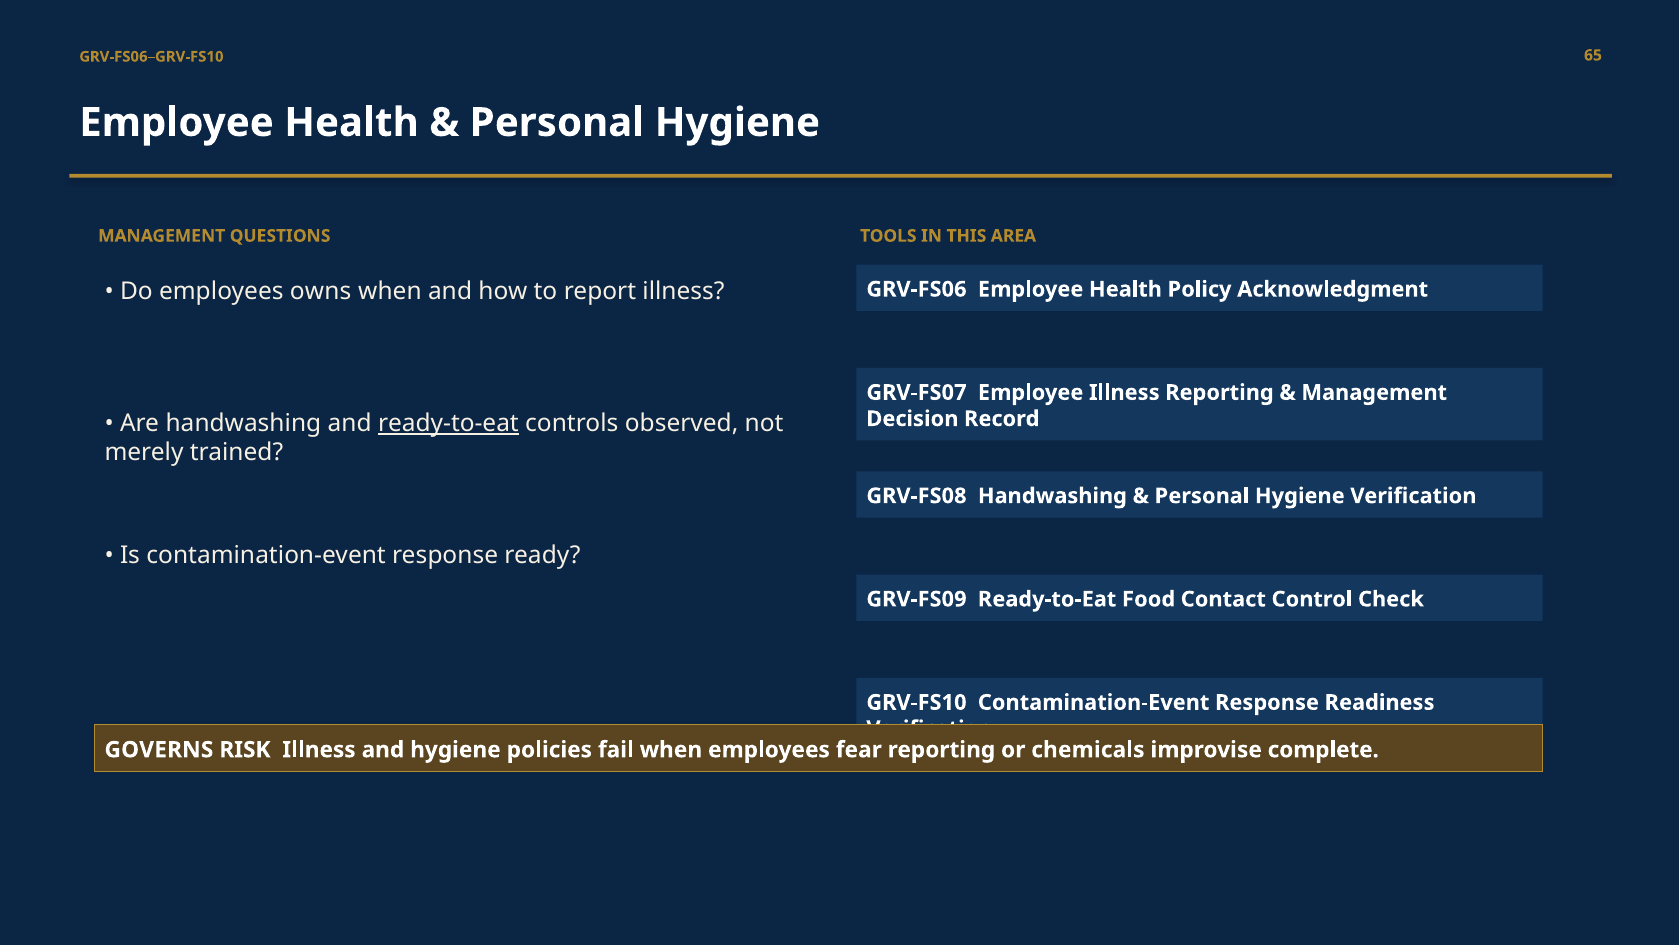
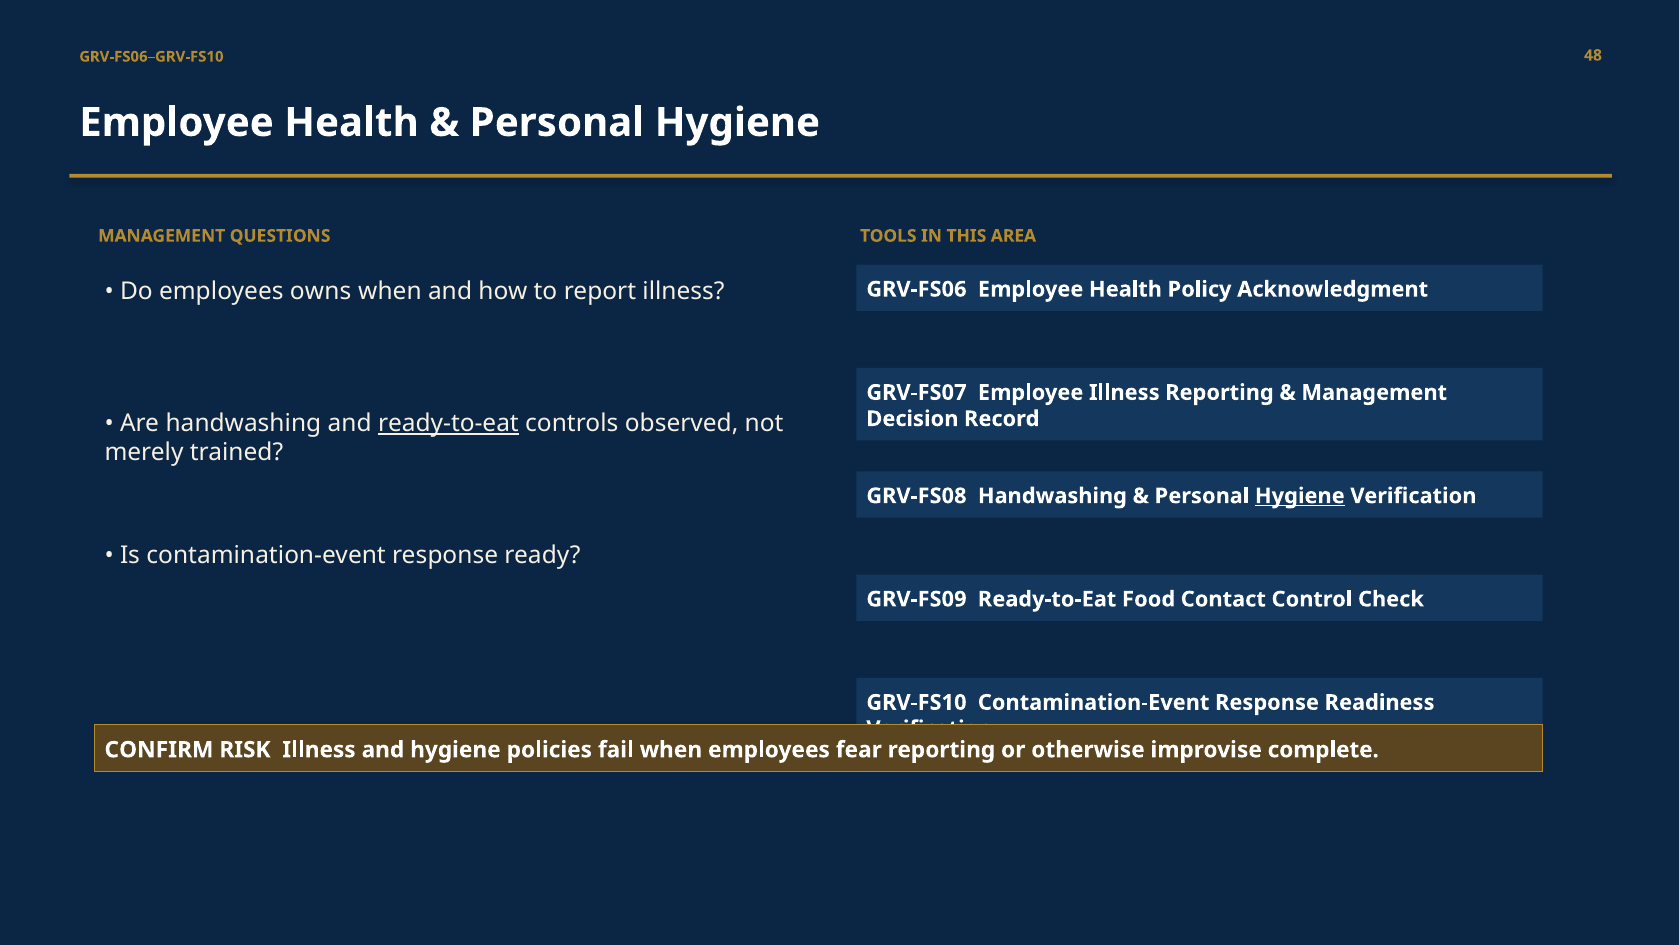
65: 65 -> 48
Hygiene at (1300, 496) underline: none -> present
GOVERNS: GOVERNS -> CONFIRM
chemicals: chemicals -> otherwise
